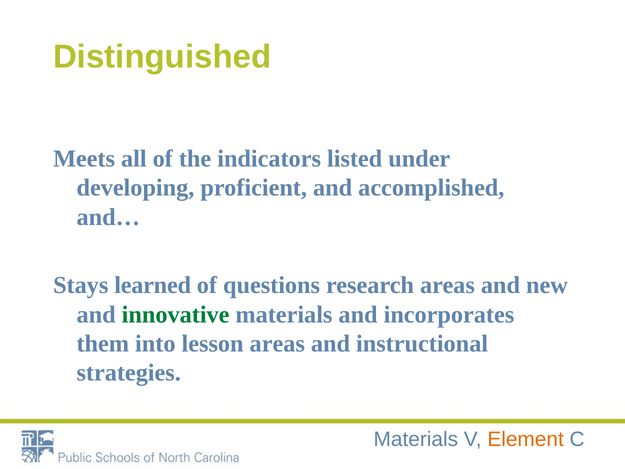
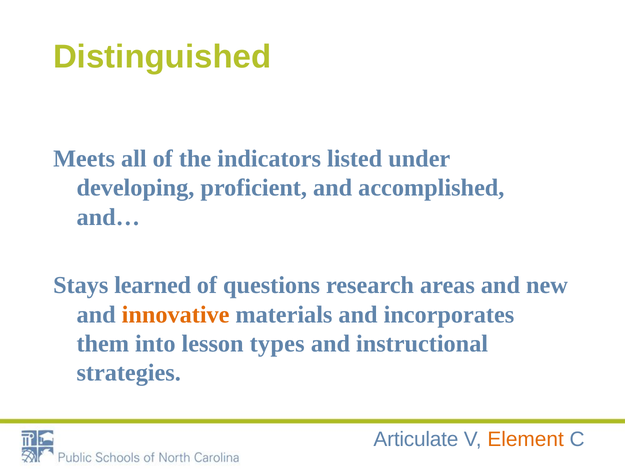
innovative colour: green -> orange
lesson areas: areas -> types
Materials at (416, 439): Materials -> Articulate
